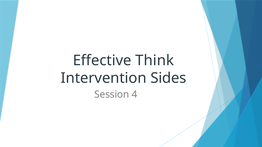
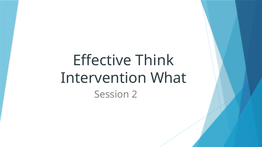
Sides: Sides -> What
4: 4 -> 2
